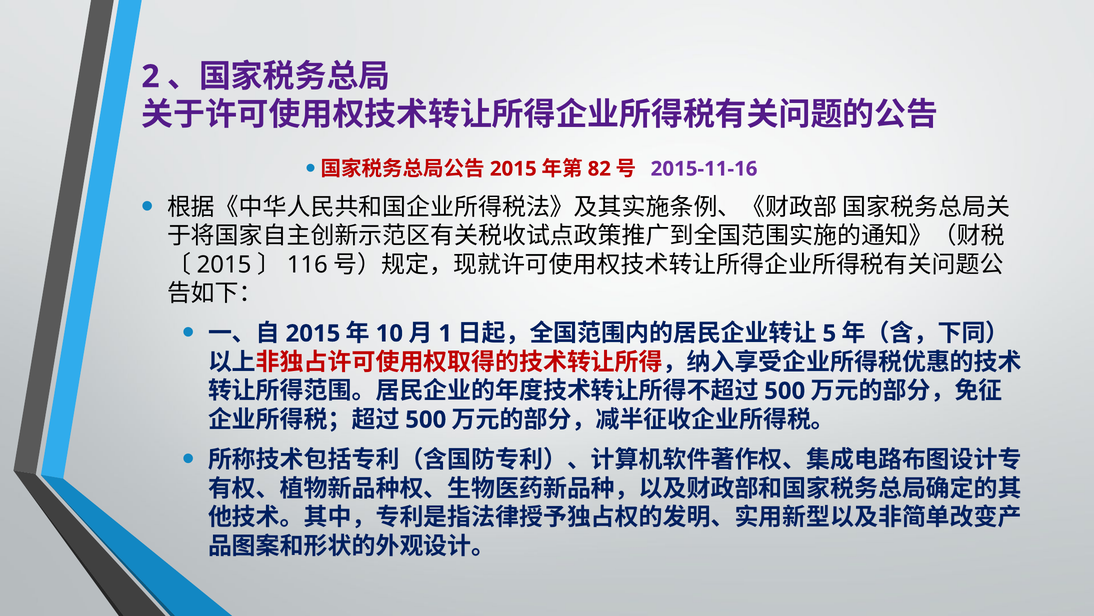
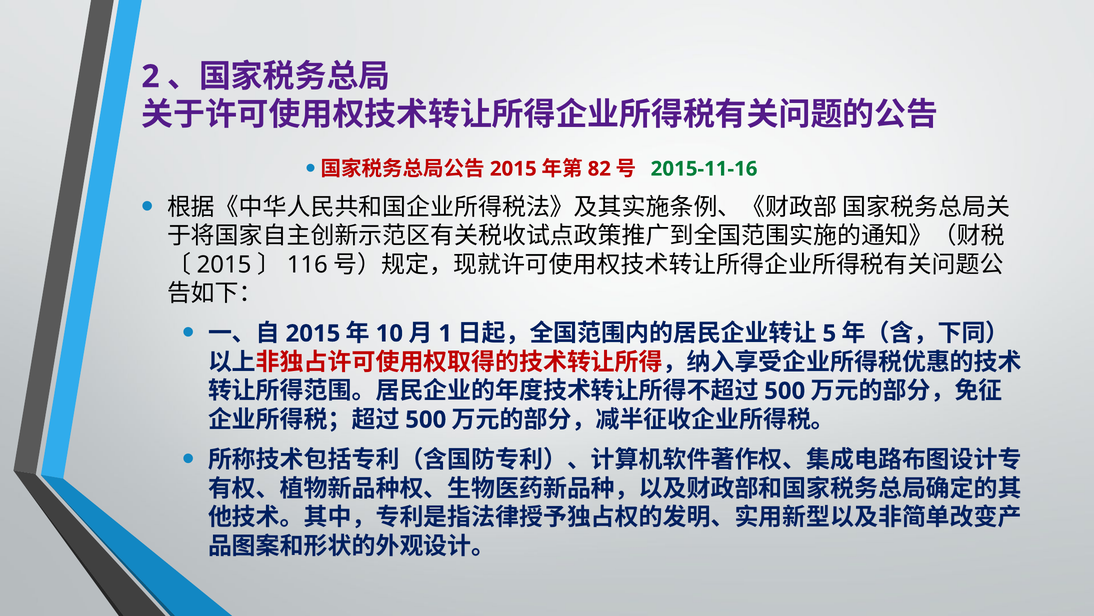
2015-11-16 colour: purple -> green
